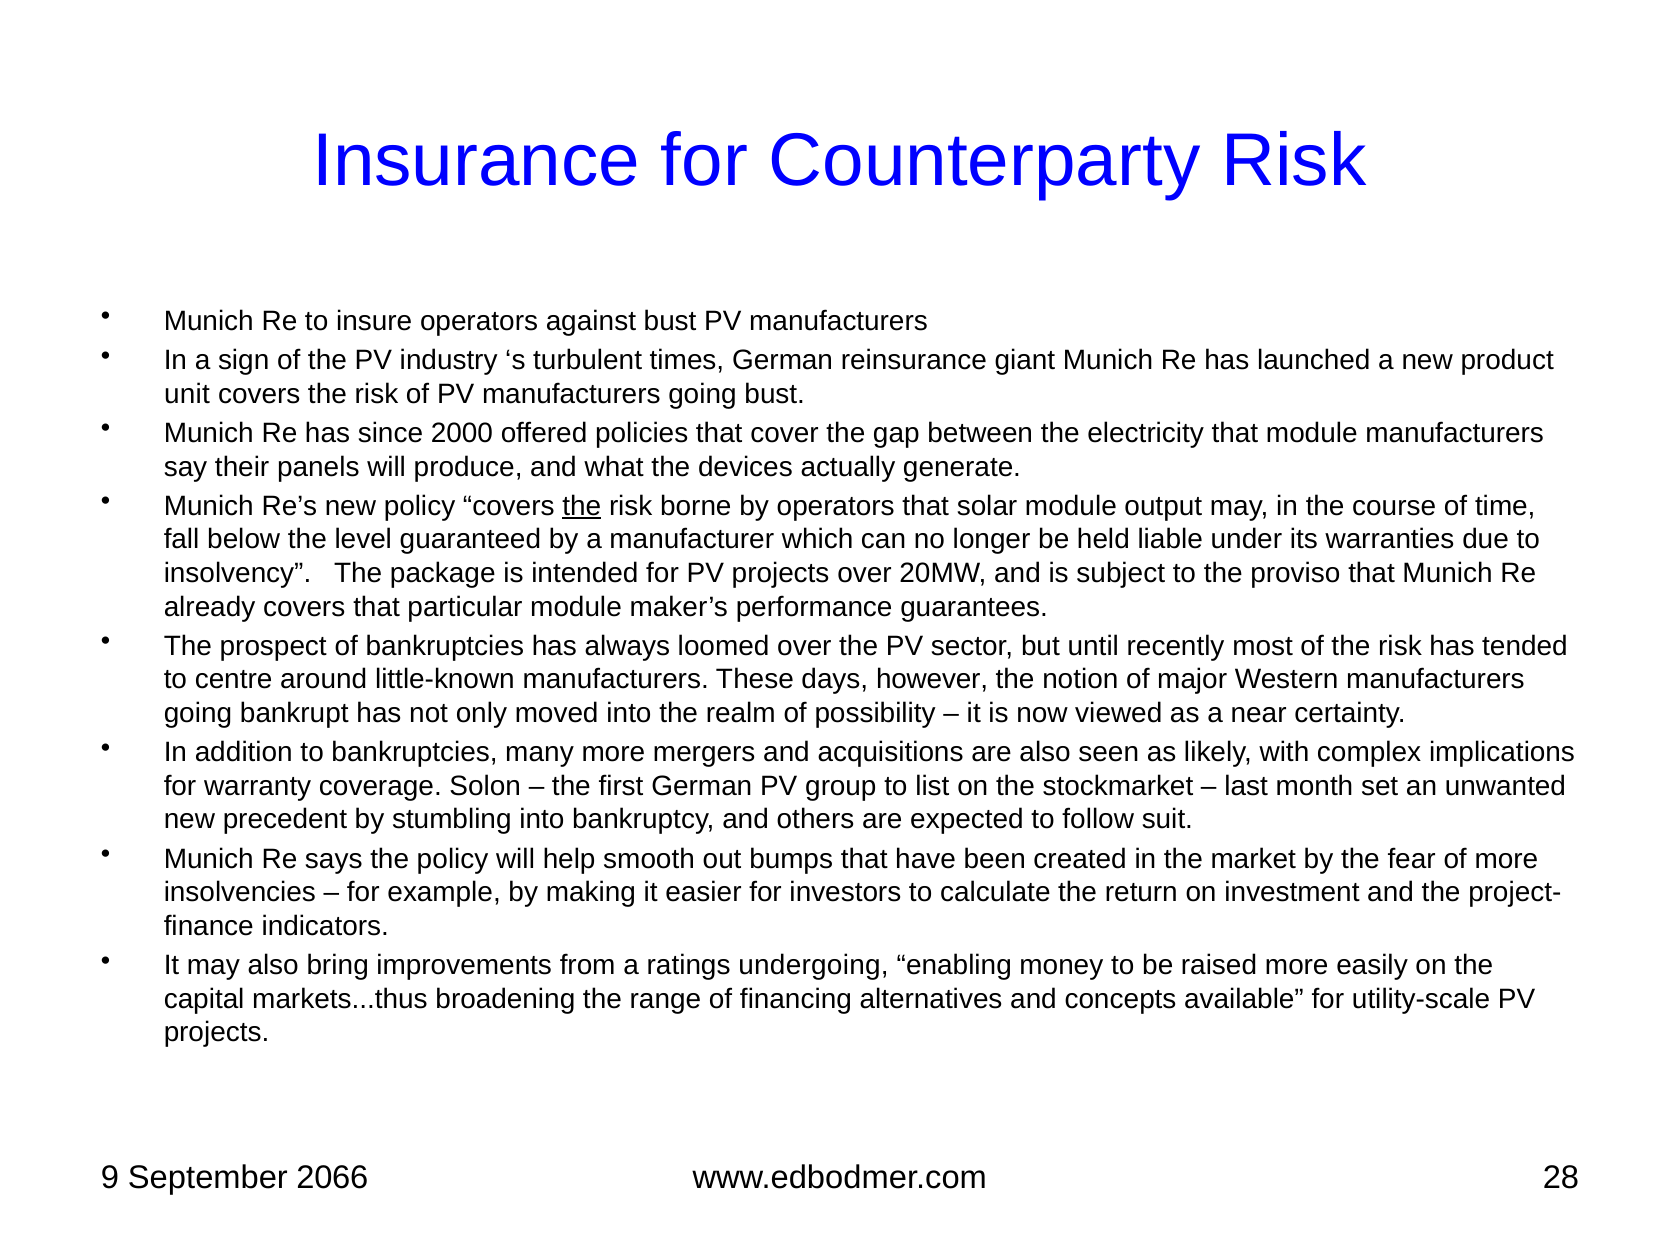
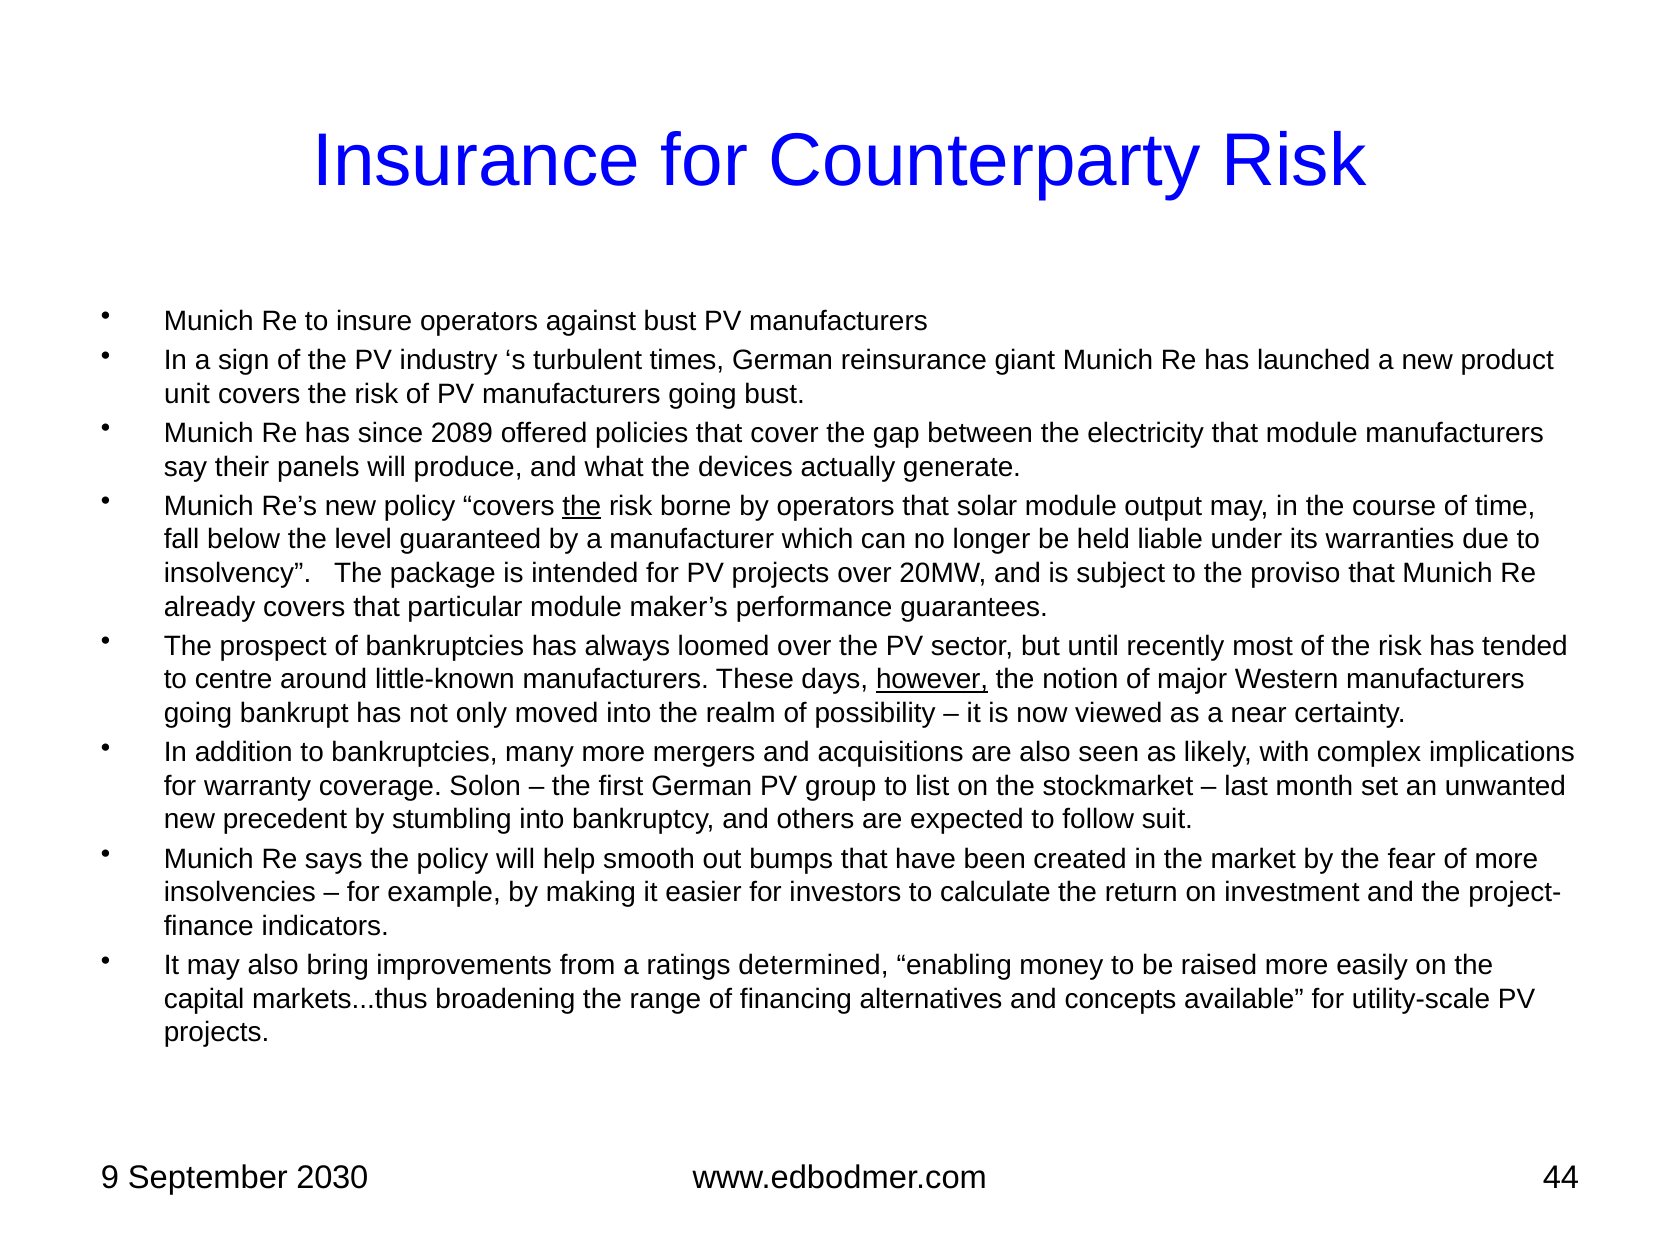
2000: 2000 -> 2089
however underline: none -> present
undergoing: undergoing -> determined
2066: 2066 -> 2030
28: 28 -> 44
